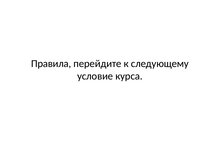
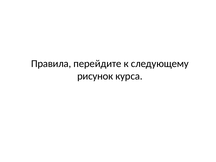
условие: условие -> рисунок
